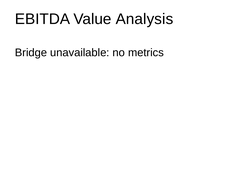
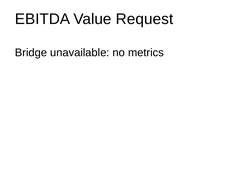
Analysis: Analysis -> Request
